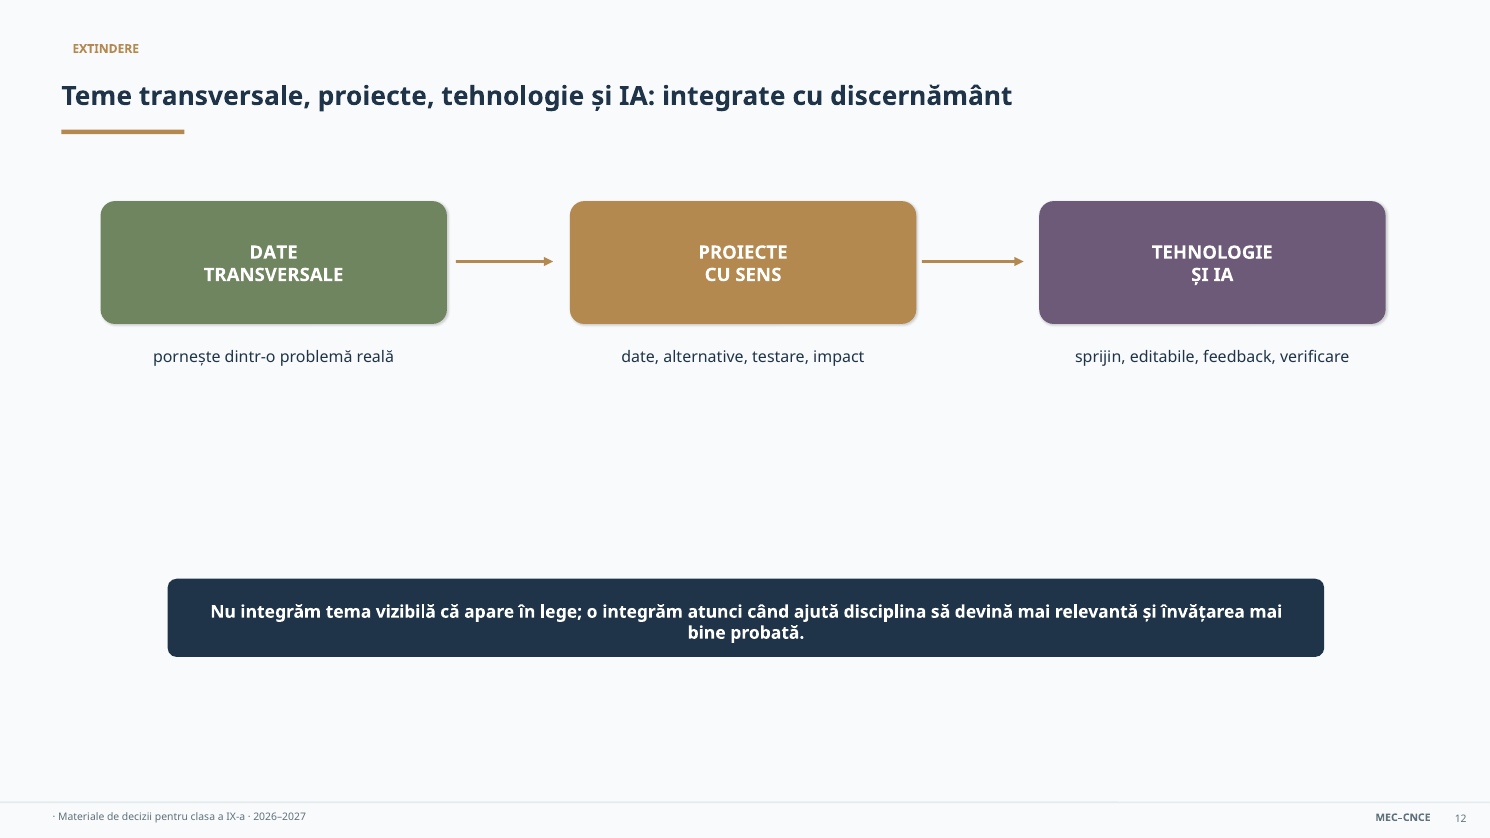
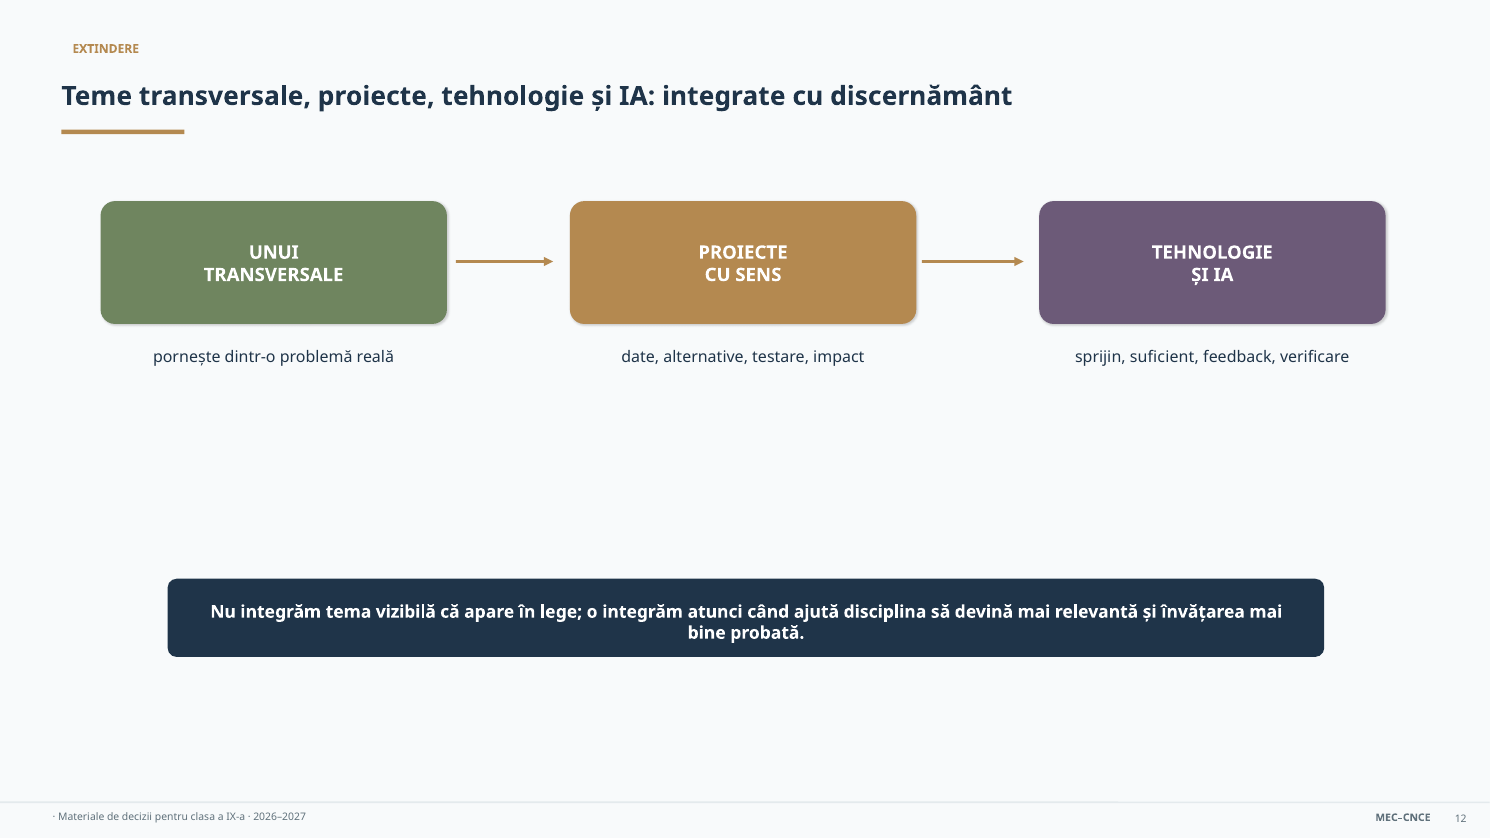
DATE at (274, 253): DATE -> UNUI
editabile: editabile -> suficient
